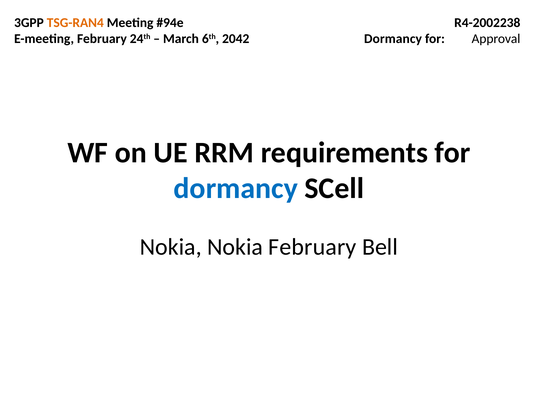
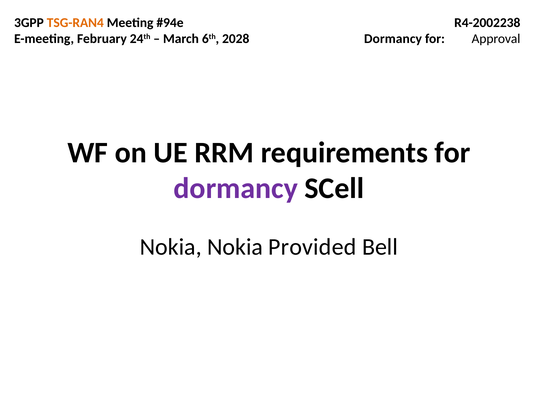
2042: 2042 -> 2028
dormancy at (236, 189) colour: blue -> purple
Nokia February: February -> Provided
